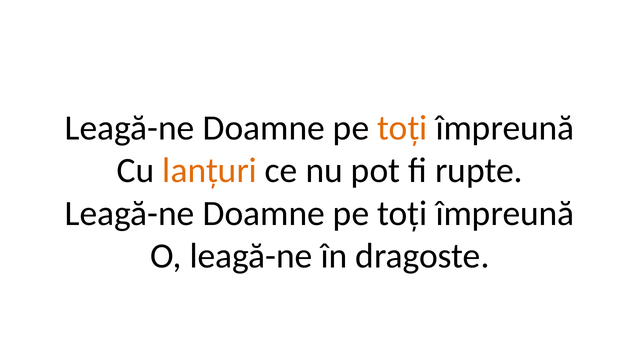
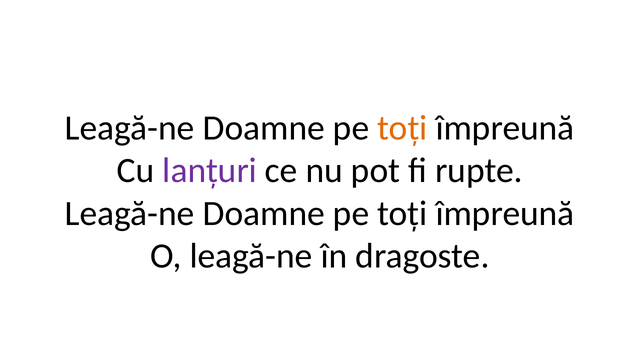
lanțuri colour: orange -> purple
